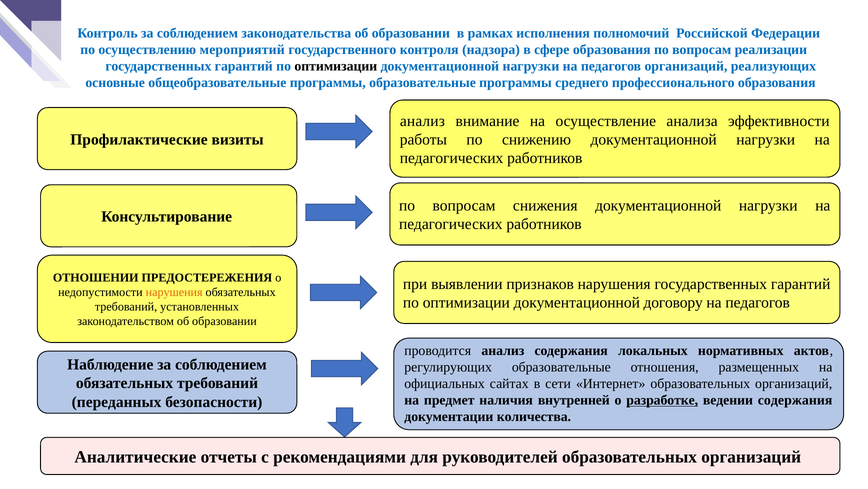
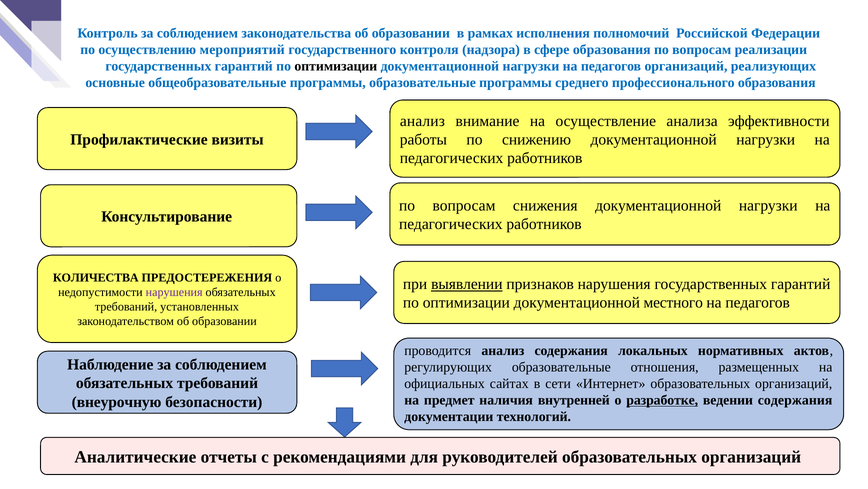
ОТНОШЕНИИ: ОТНОШЕНИИ -> КОЛИЧЕСТВА
выявлении underline: none -> present
нарушения at (174, 292) colour: orange -> purple
договору: договору -> местного
переданных: переданных -> внеурочную
количества: количества -> технологий
